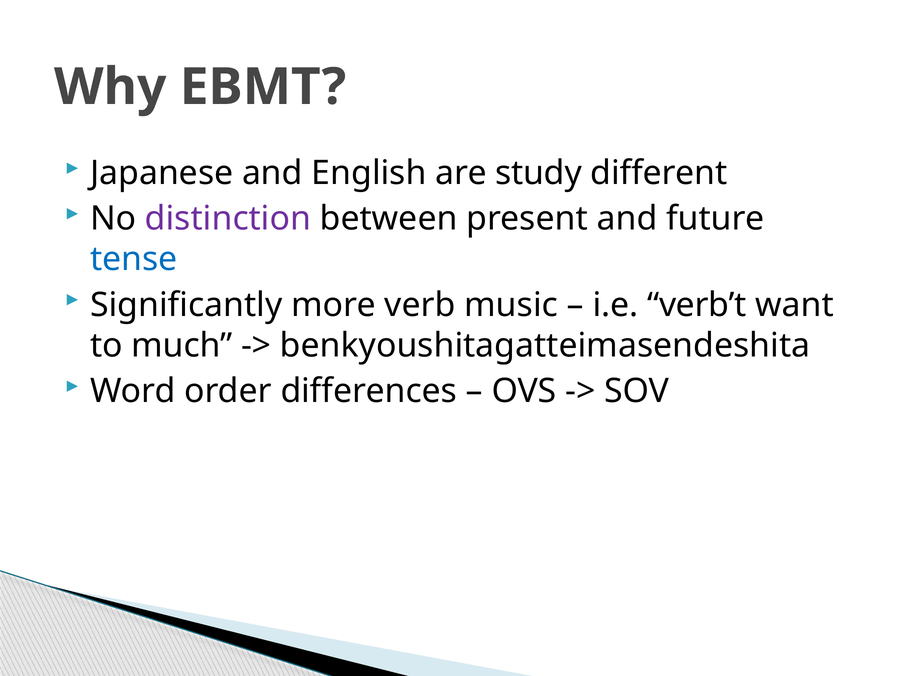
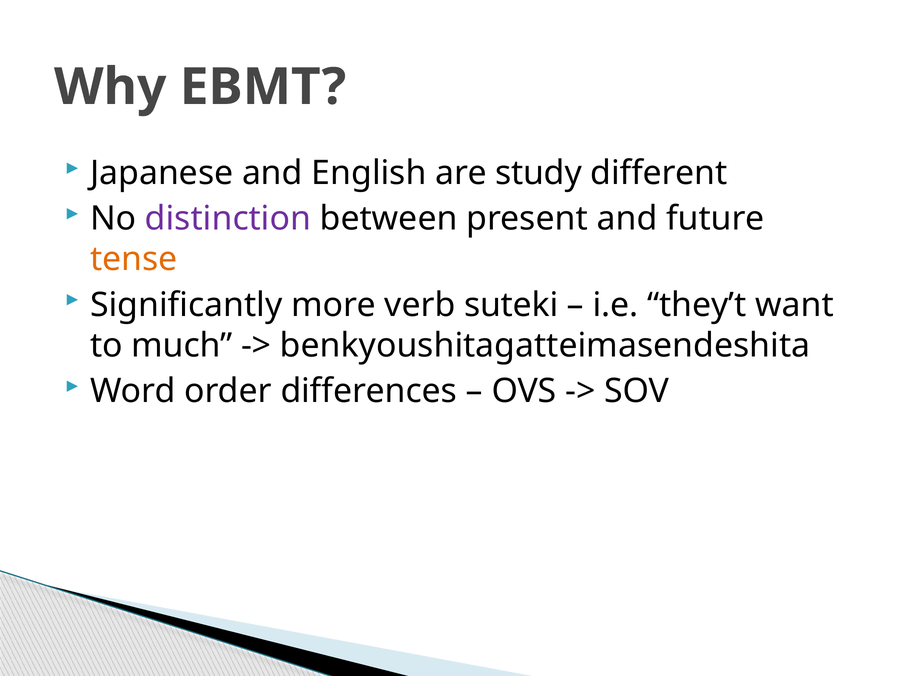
tense colour: blue -> orange
music: music -> suteki
verb’t: verb’t -> they’t
